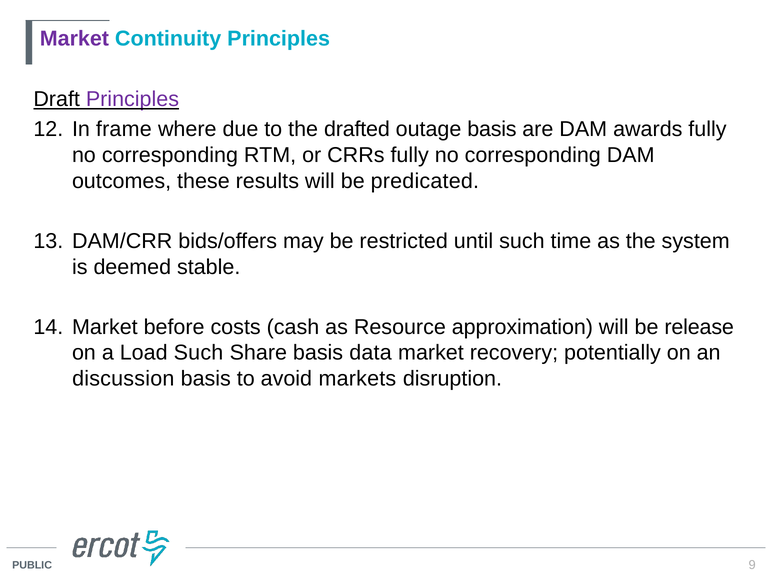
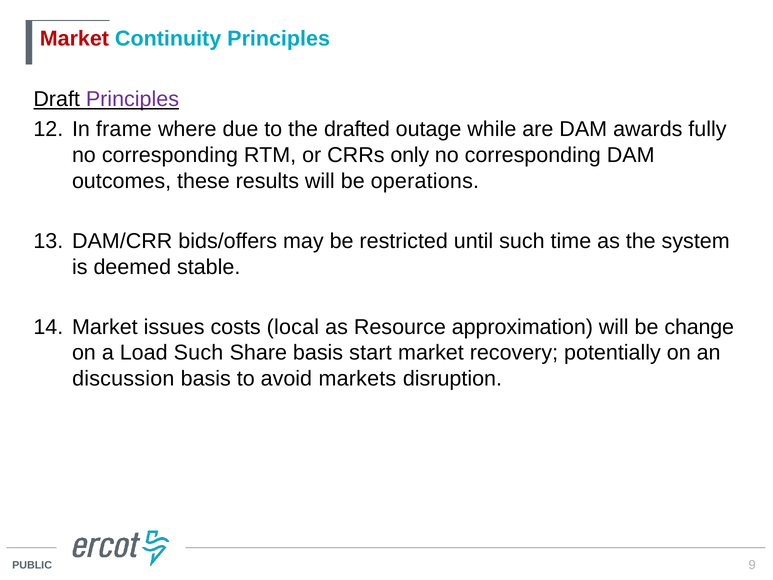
Market at (74, 39) colour: purple -> red
outage basis: basis -> while
CRRs fully: fully -> only
predicated: predicated -> operations
before: before -> issues
cash: cash -> local
release: release -> change
data: data -> start
